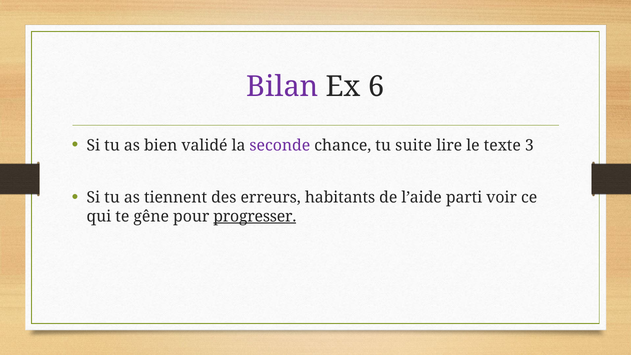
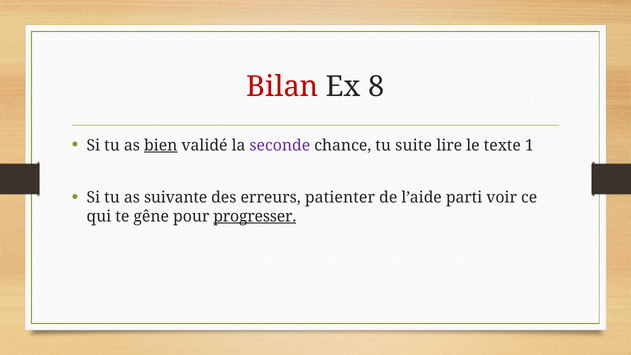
Bilan colour: purple -> red
6: 6 -> 8
bien underline: none -> present
3: 3 -> 1
tiennent: tiennent -> suivante
habitants: habitants -> patienter
